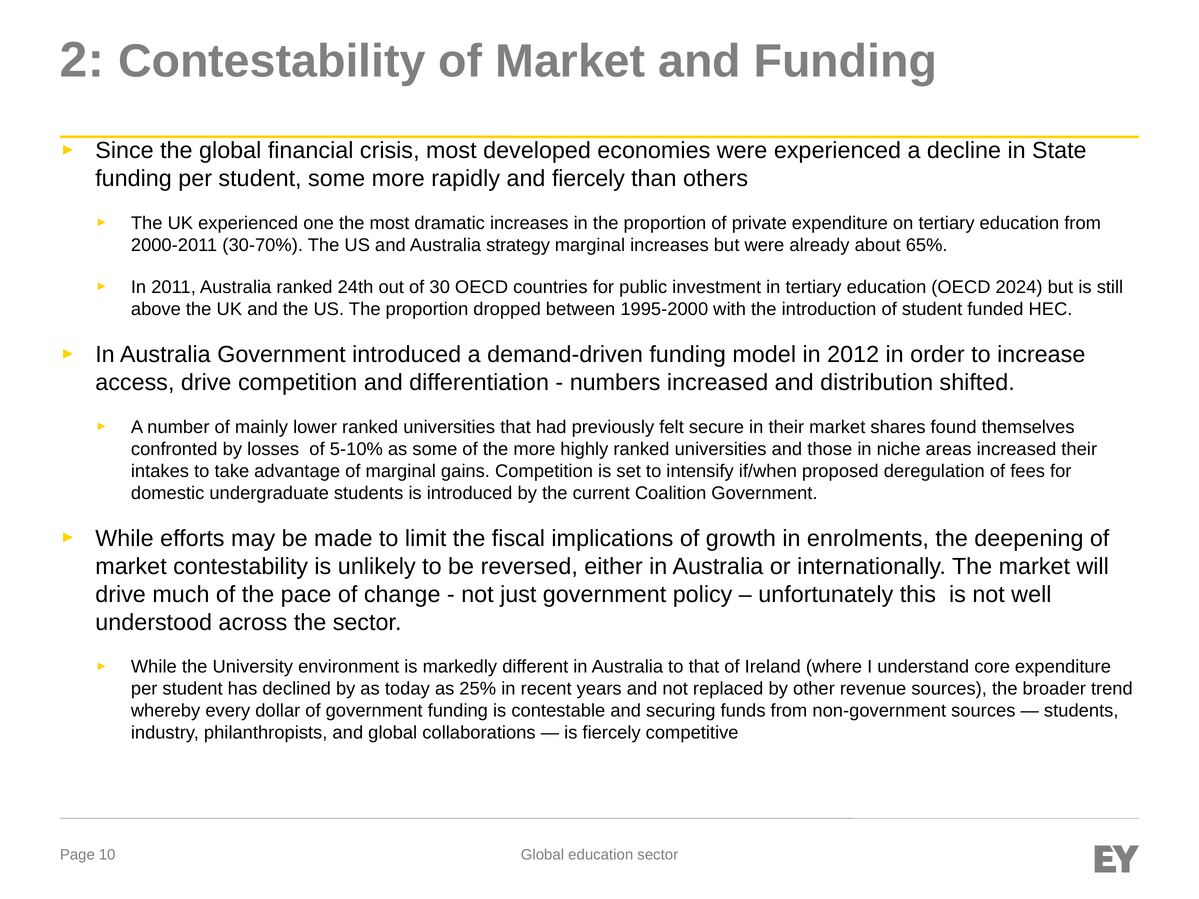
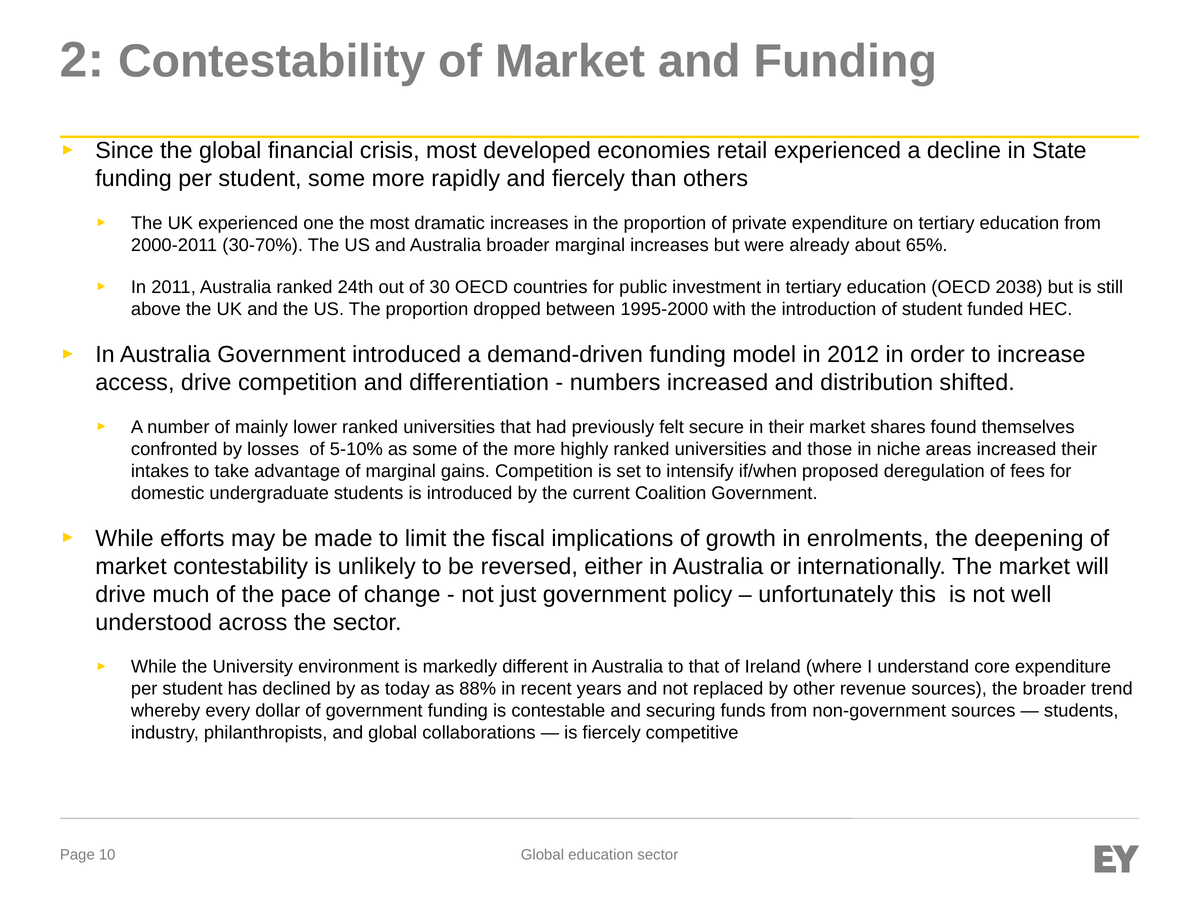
economies were: were -> retail
Australia strategy: strategy -> broader
2024: 2024 -> 2038
25%: 25% -> 88%
